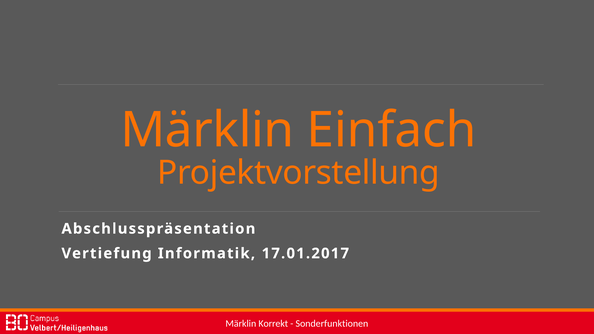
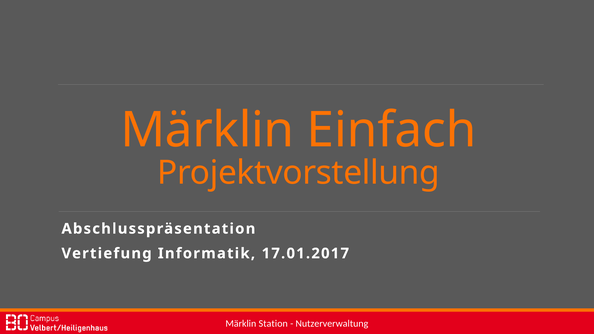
Korrekt: Korrekt -> Station
Sonderfunktionen: Sonderfunktionen -> Nutzerverwaltung
